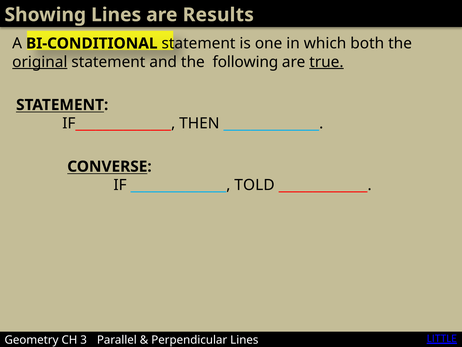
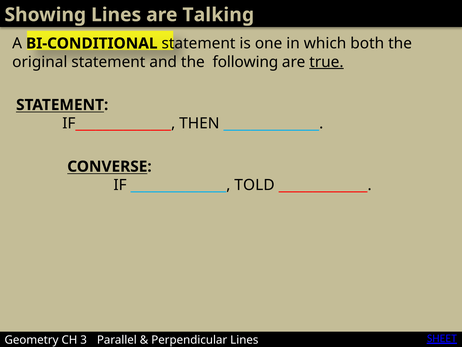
Results: Results -> Talking
original underline: present -> none
LITTLE: LITTLE -> SHEET
